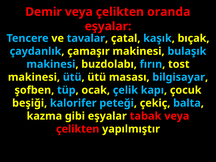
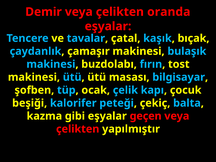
tabak: tabak -> geçen
